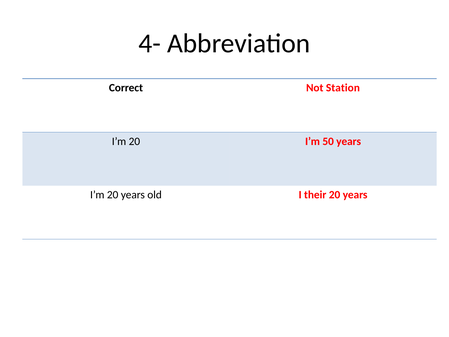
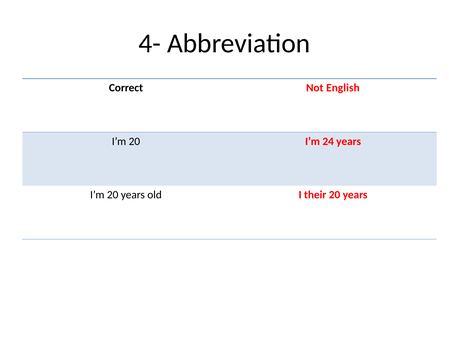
Station: Station -> English
50: 50 -> 24
